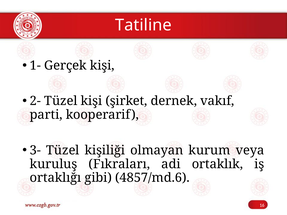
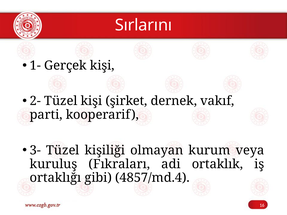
Tatiline: Tatiline -> Sırlarını
4857/md.6: 4857/md.6 -> 4857/md.4
